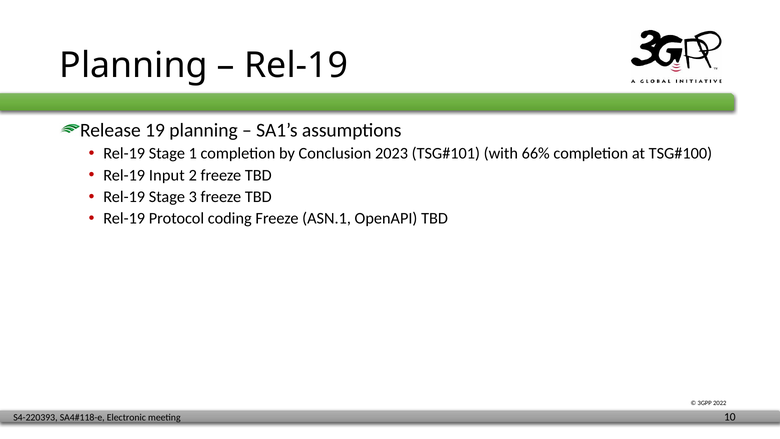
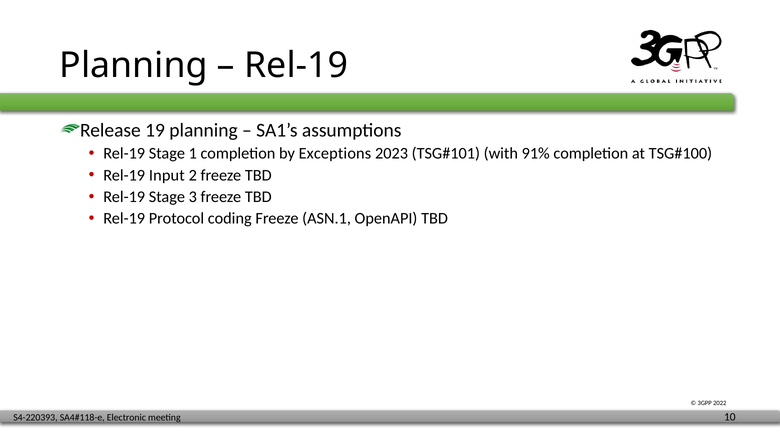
Conclusion: Conclusion -> Exceptions
66%: 66% -> 91%
